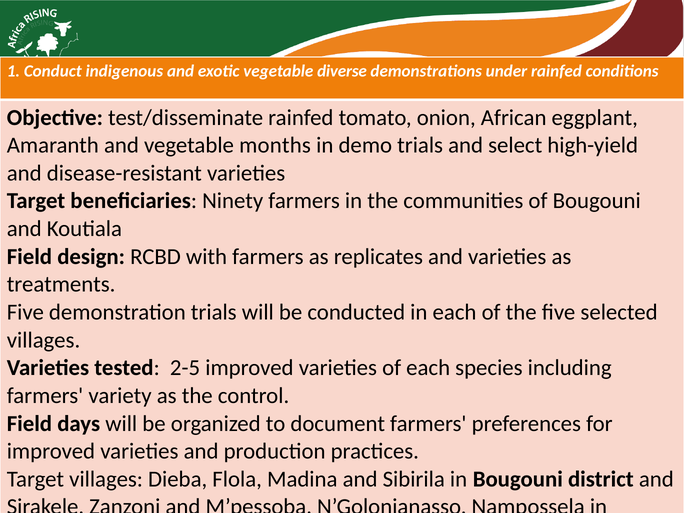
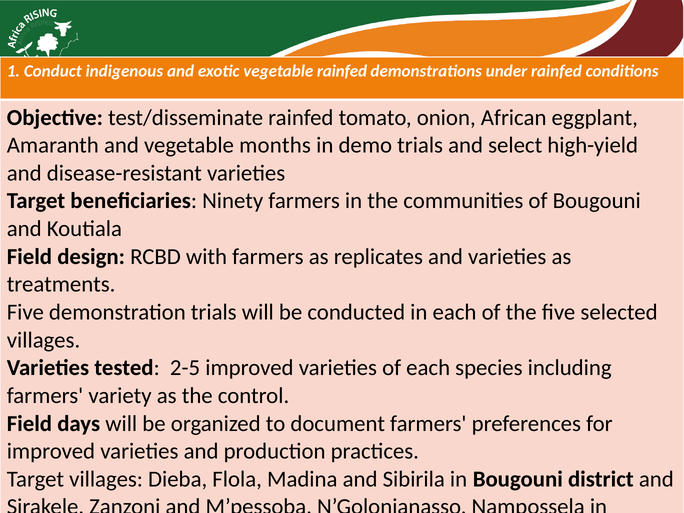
vegetable diverse: diverse -> rainfed
